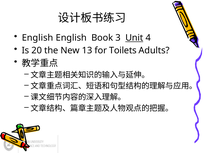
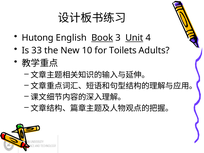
English at (38, 38): English -> Hutong
Book underline: none -> present
20: 20 -> 33
13: 13 -> 10
